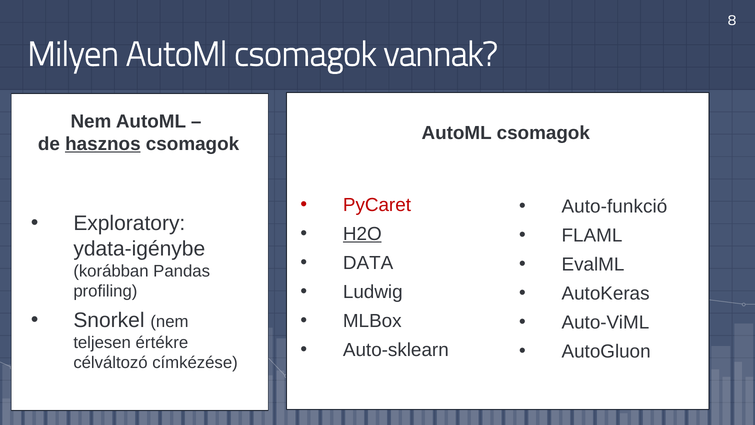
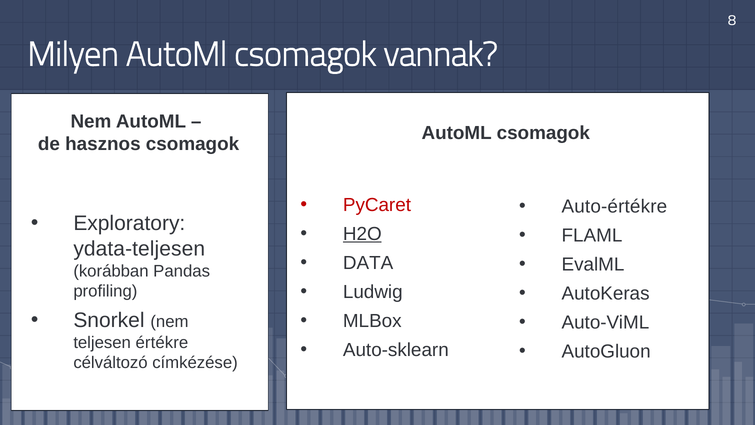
hasznos underline: present -> none
Auto-funkció: Auto-funkció -> Auto-értékre
ydata-igénybe: ydata-igénybe -> ydata-teljesen
